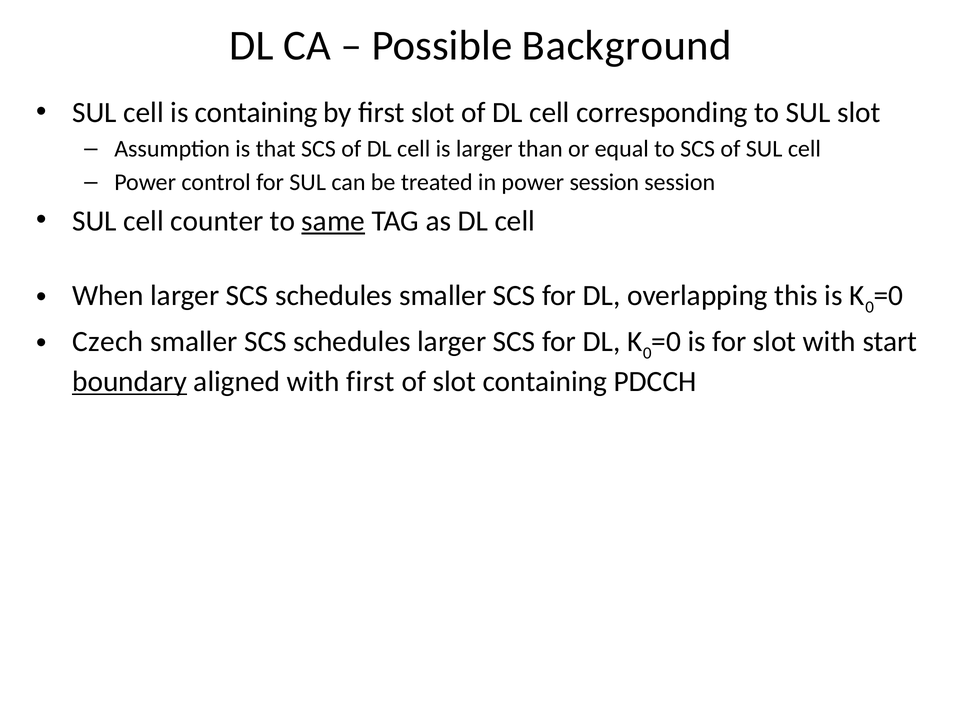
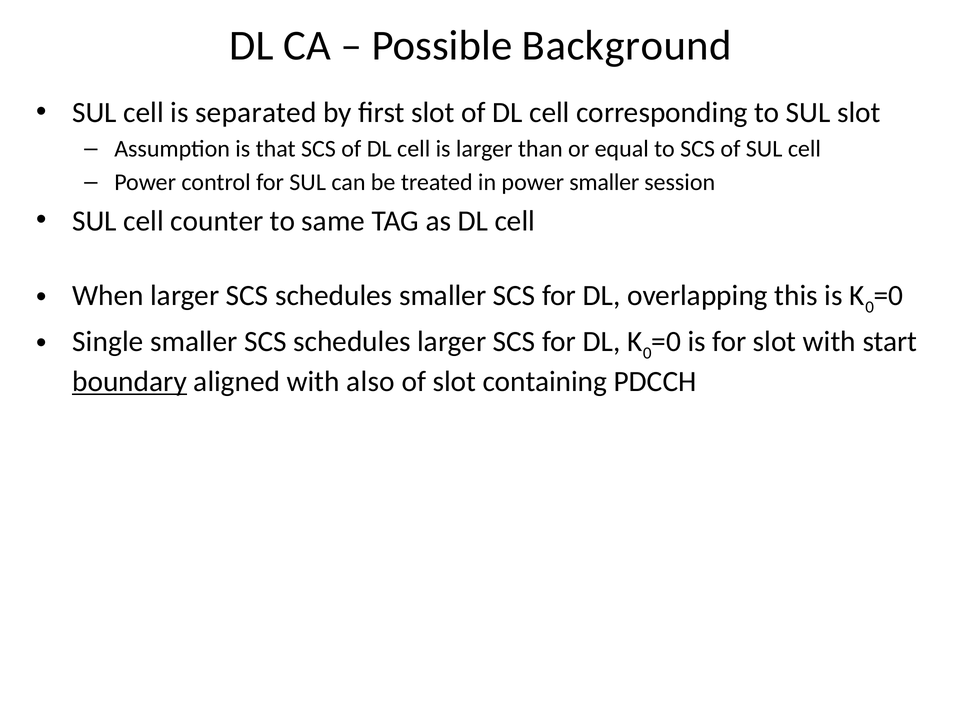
is containing: containing -> separated
power session: session -> smaller
same underline: present -> none
Czech: Czech -> Single
with first: first -> also
